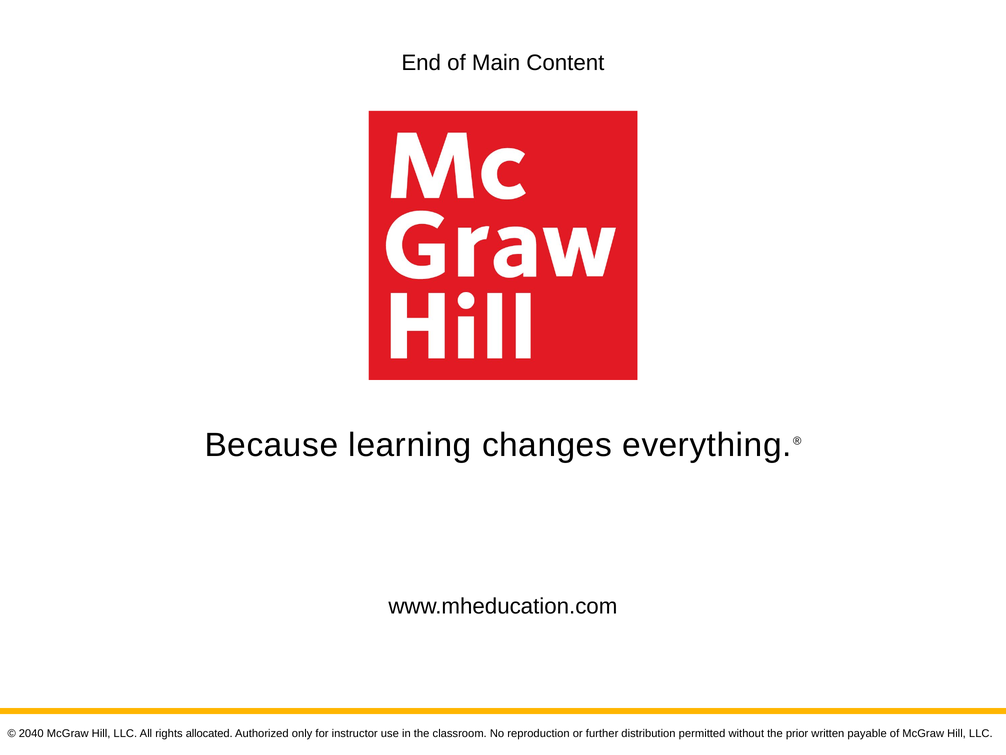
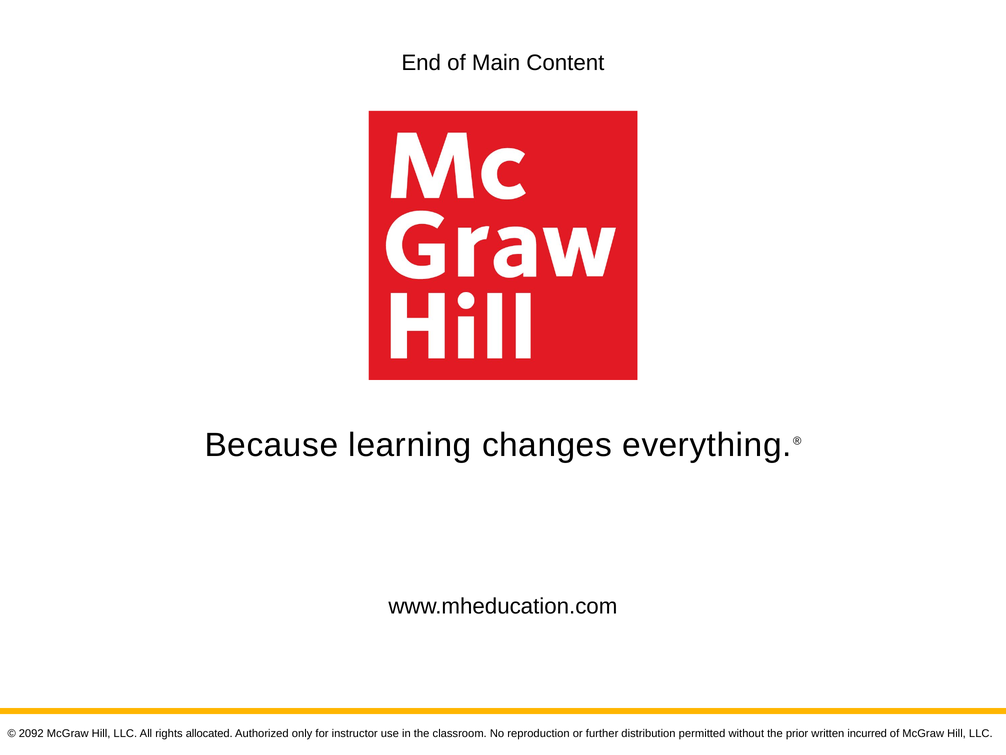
2040: 2040 -> 2092
payable: payable -> incurred
